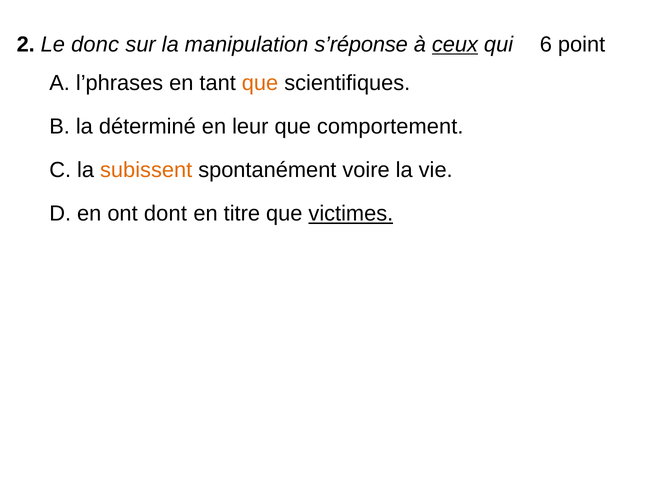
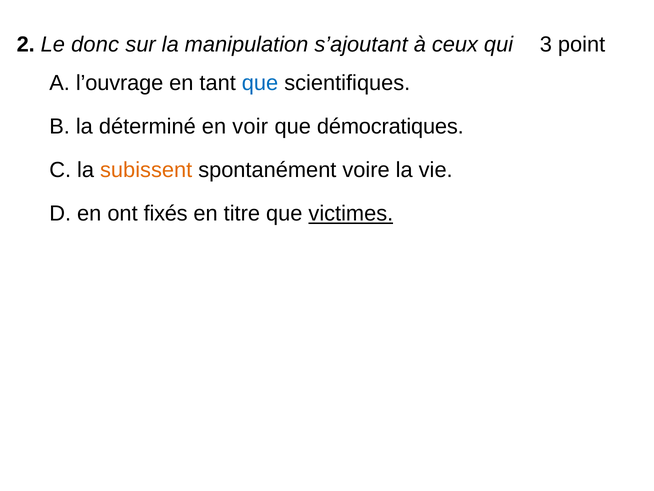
s’réponse: s’réponse -> s’ajoutant
ceux underline: present -> none
6: 6 -> 3
l’phrases: l’phrases -> l’ouvrage
que at (260, 83) colour: orange -> blue
leur: leur -> voir
comportement: comportement -> démocratiques
dont: dont -> fixés
